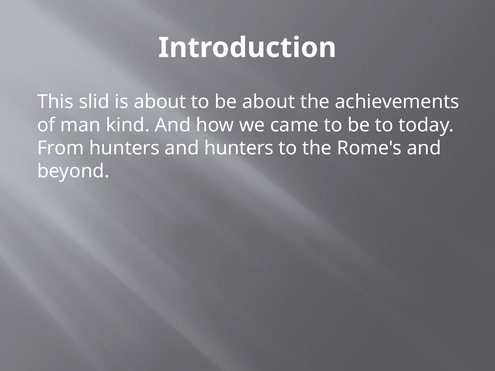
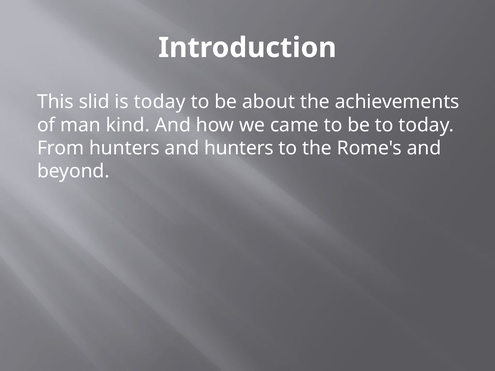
is about: about -> today
